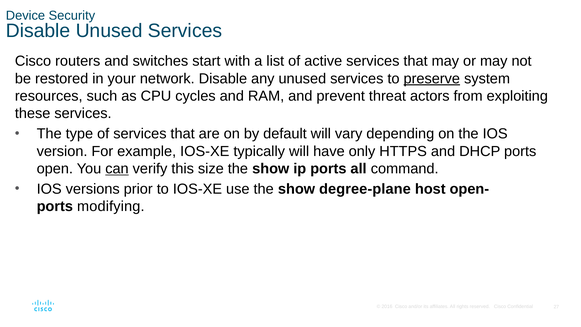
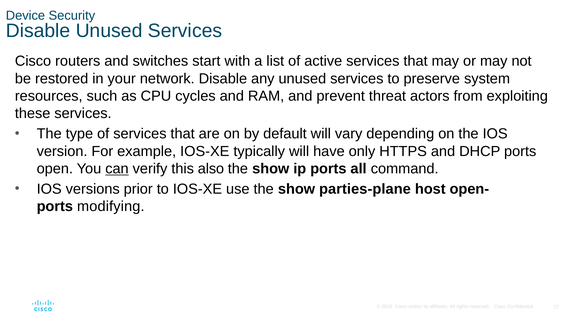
preserve underline: present -> none
size: size -> also
degree-plane: degree-plane -> parties-plane
